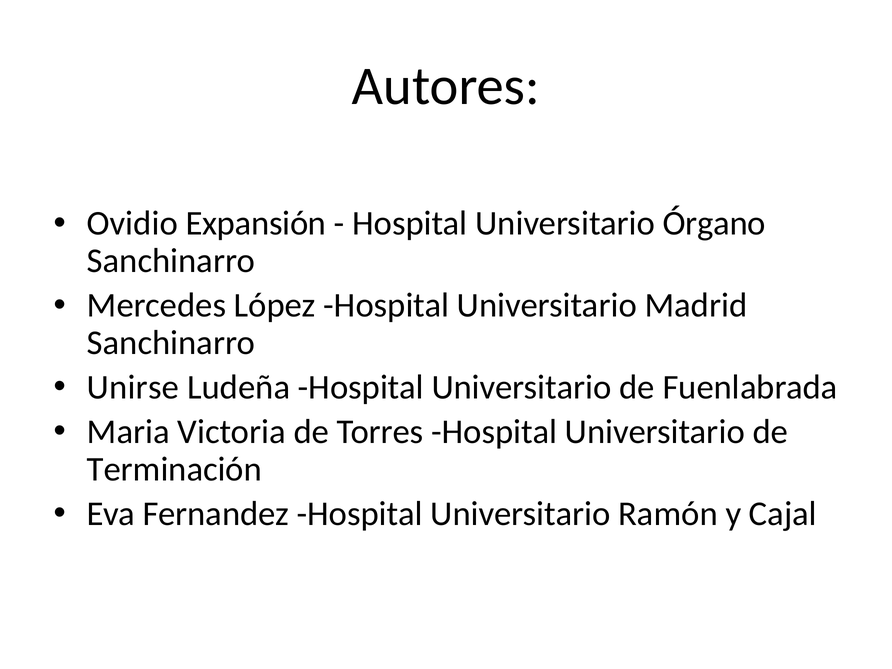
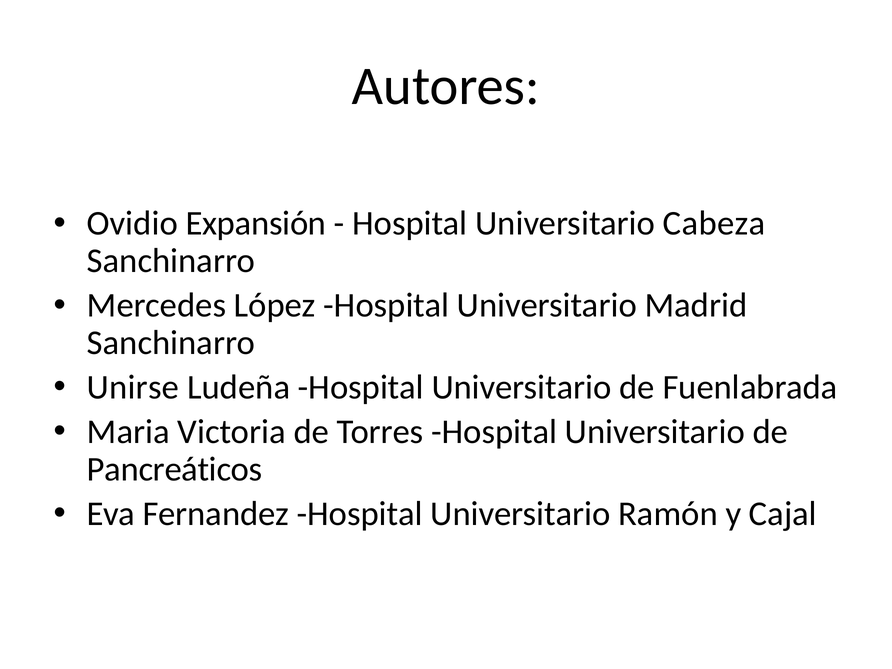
Órgano: Órgano -> Cabeza
Terminación: Terminación -> Pancreáticos
